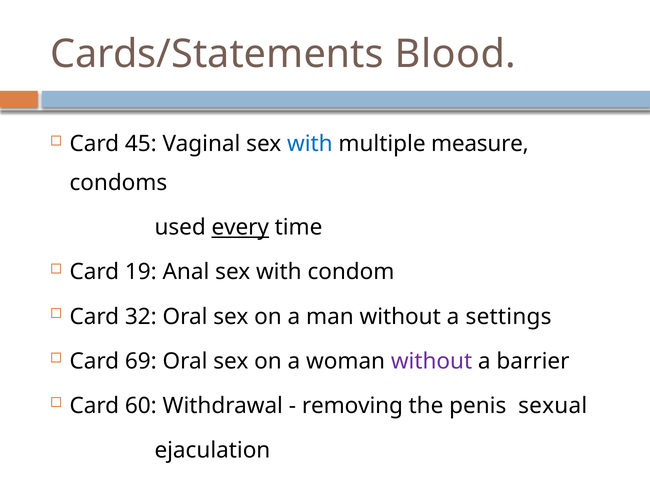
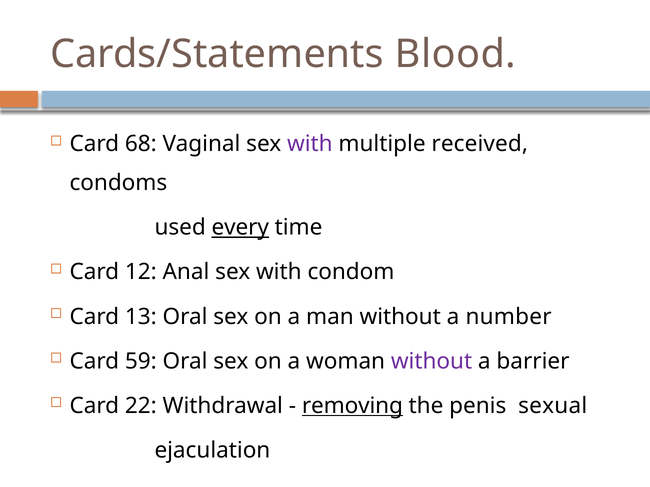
45: 45 -> 68
with at (310, 144) colour: blue -> purple
measure: measure -> received
19: 19 -> 12
32: 32 -> 13
settings: settings -> number
69: 69 -> 59
60: 60 -> 22
removing underline: none -> present
